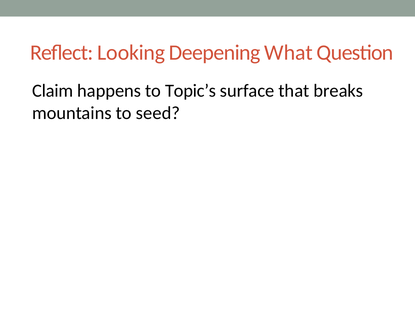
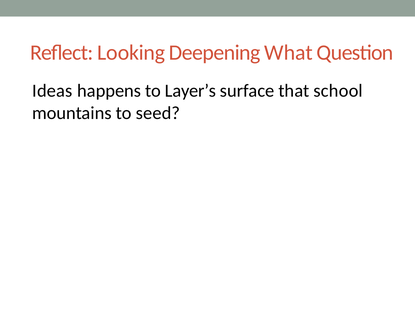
Claim: Claim -> Ideas
Topic’s: Topic’s -> Layer’s
breaks: breaks -> school
